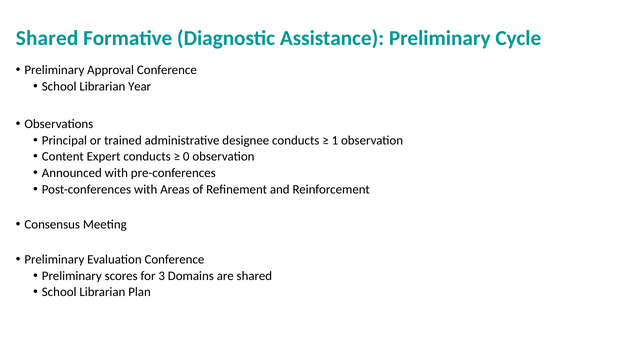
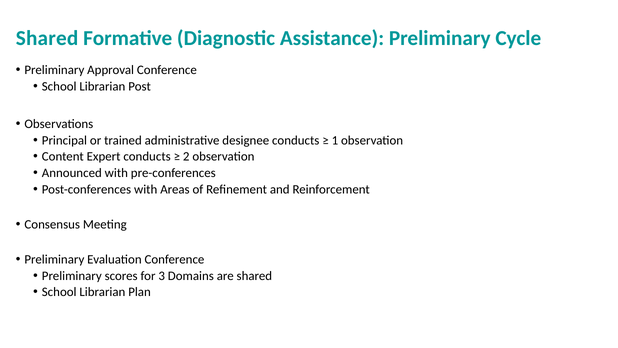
Year: Year -> Post
0: 0 -> 2
